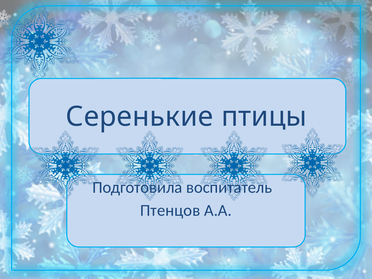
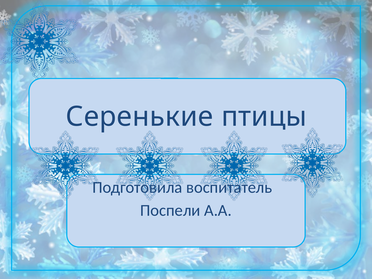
Птенцов: Птенцов -> Поспели
